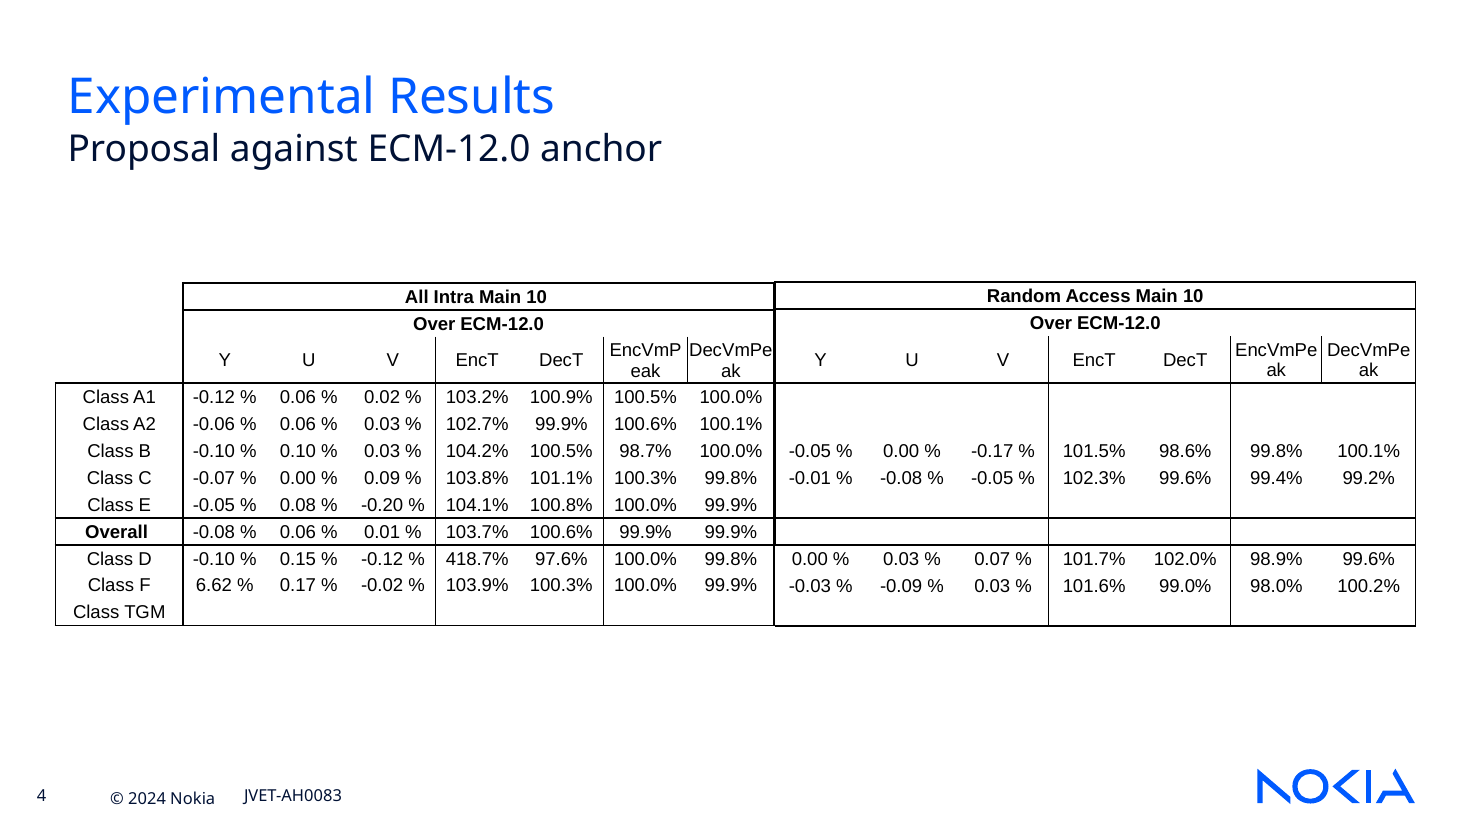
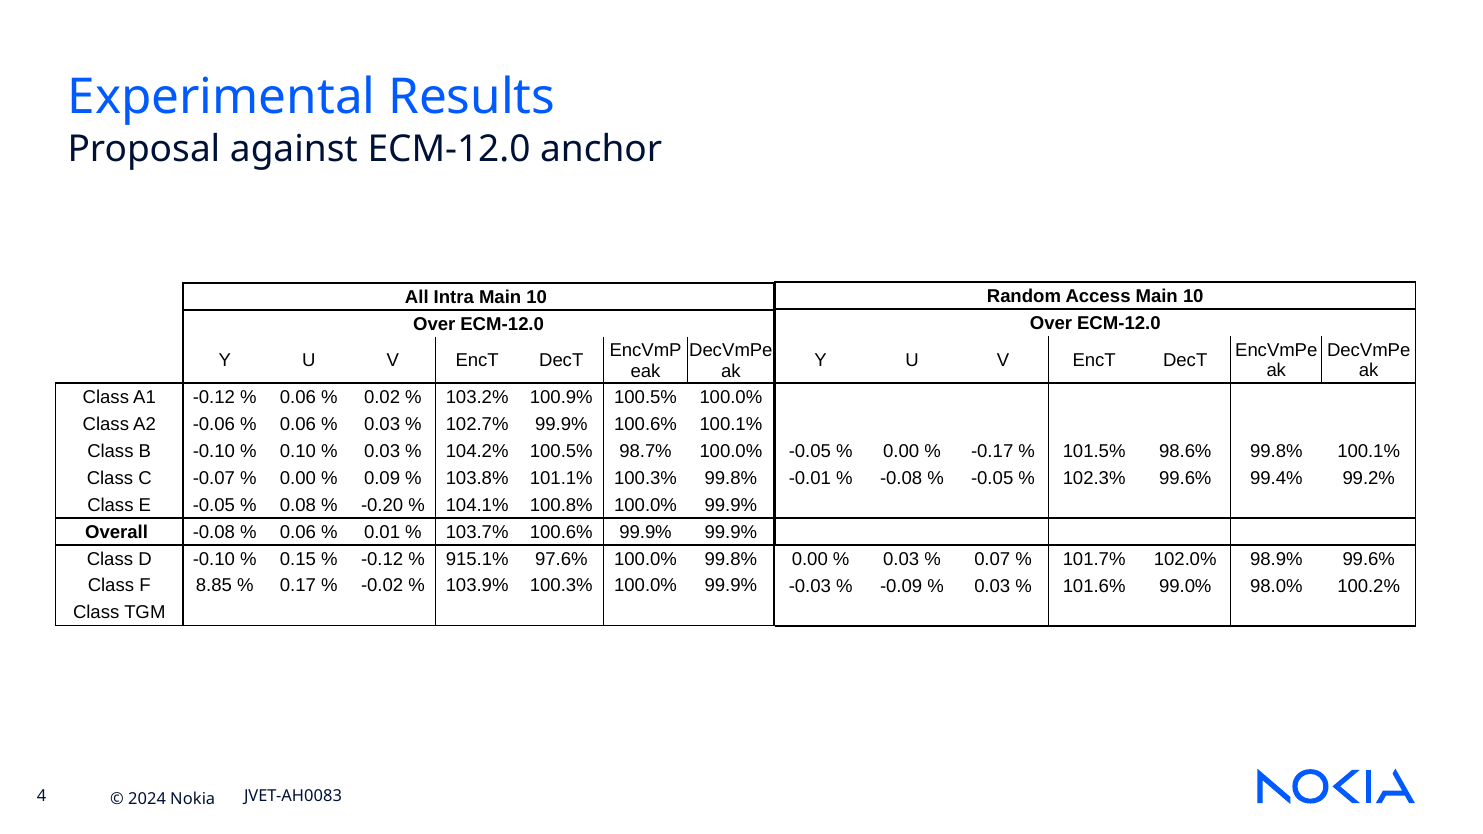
418.7%: 418.7% -> 915.1%
6.62: 6.62 -> 8.85
